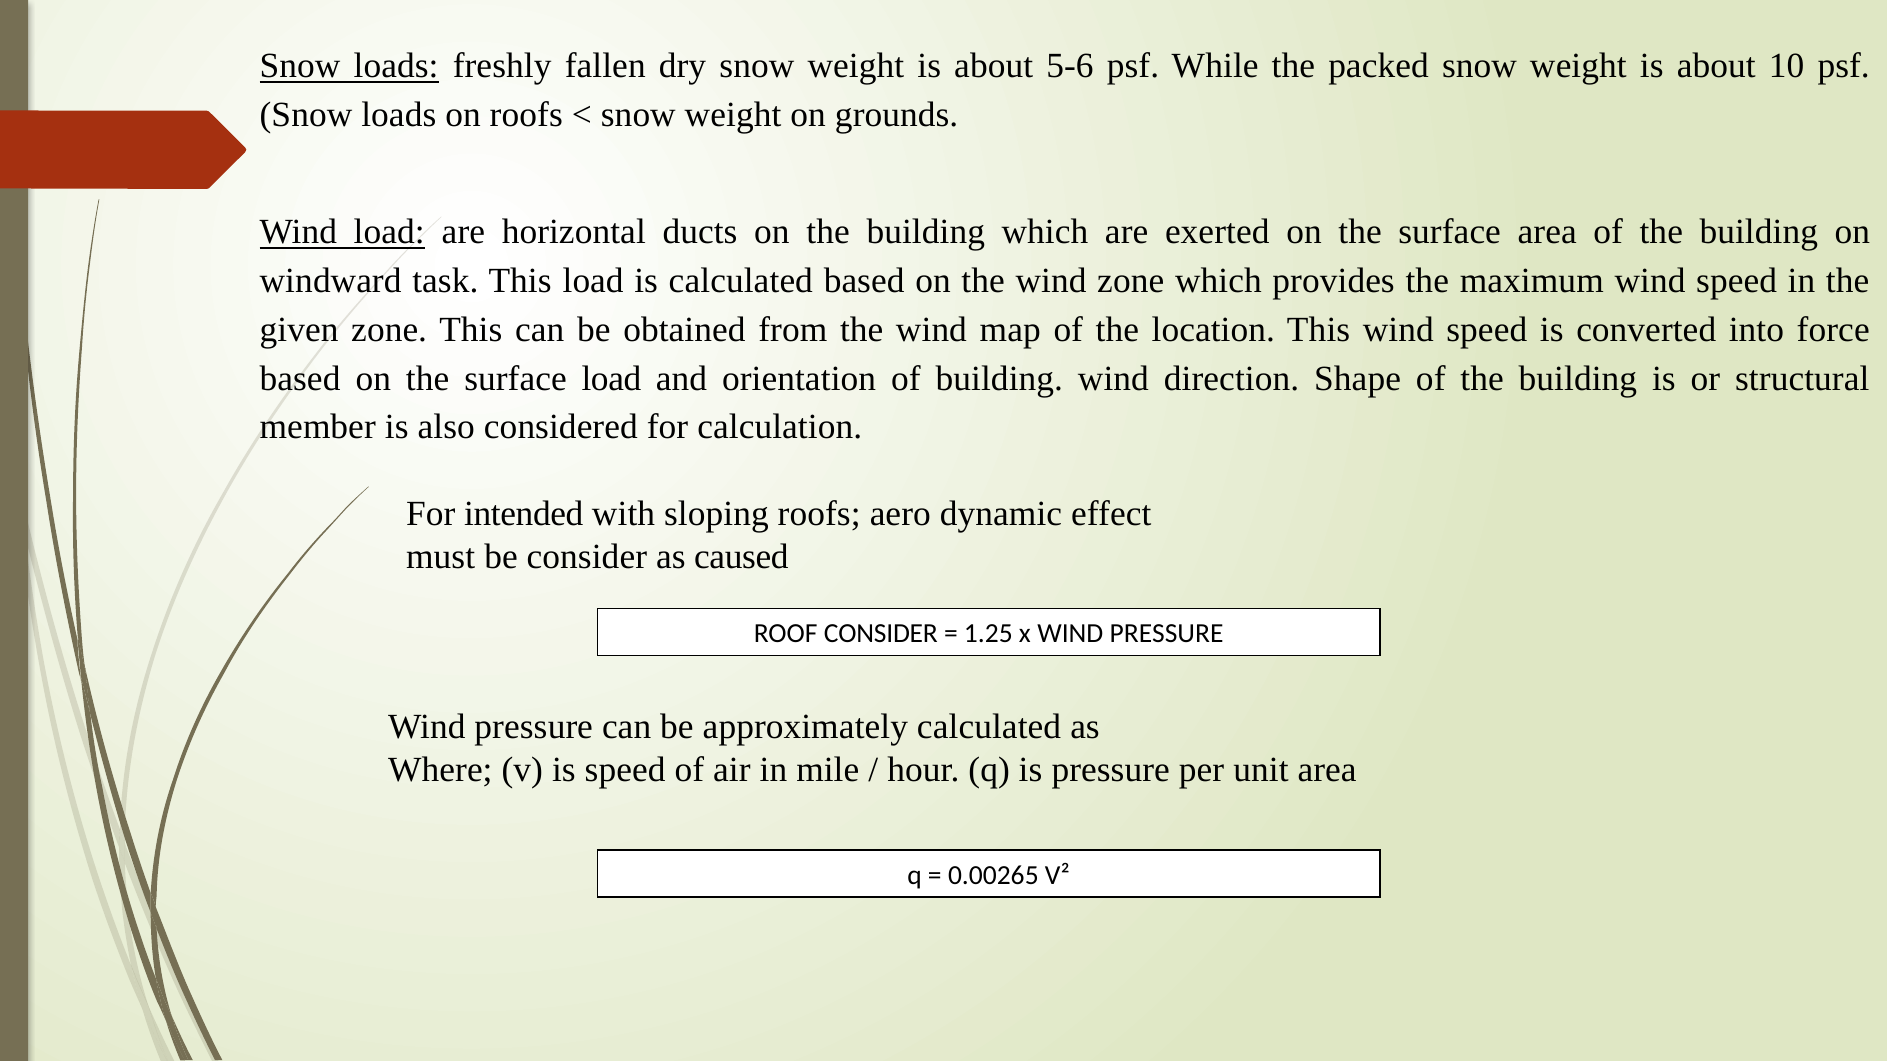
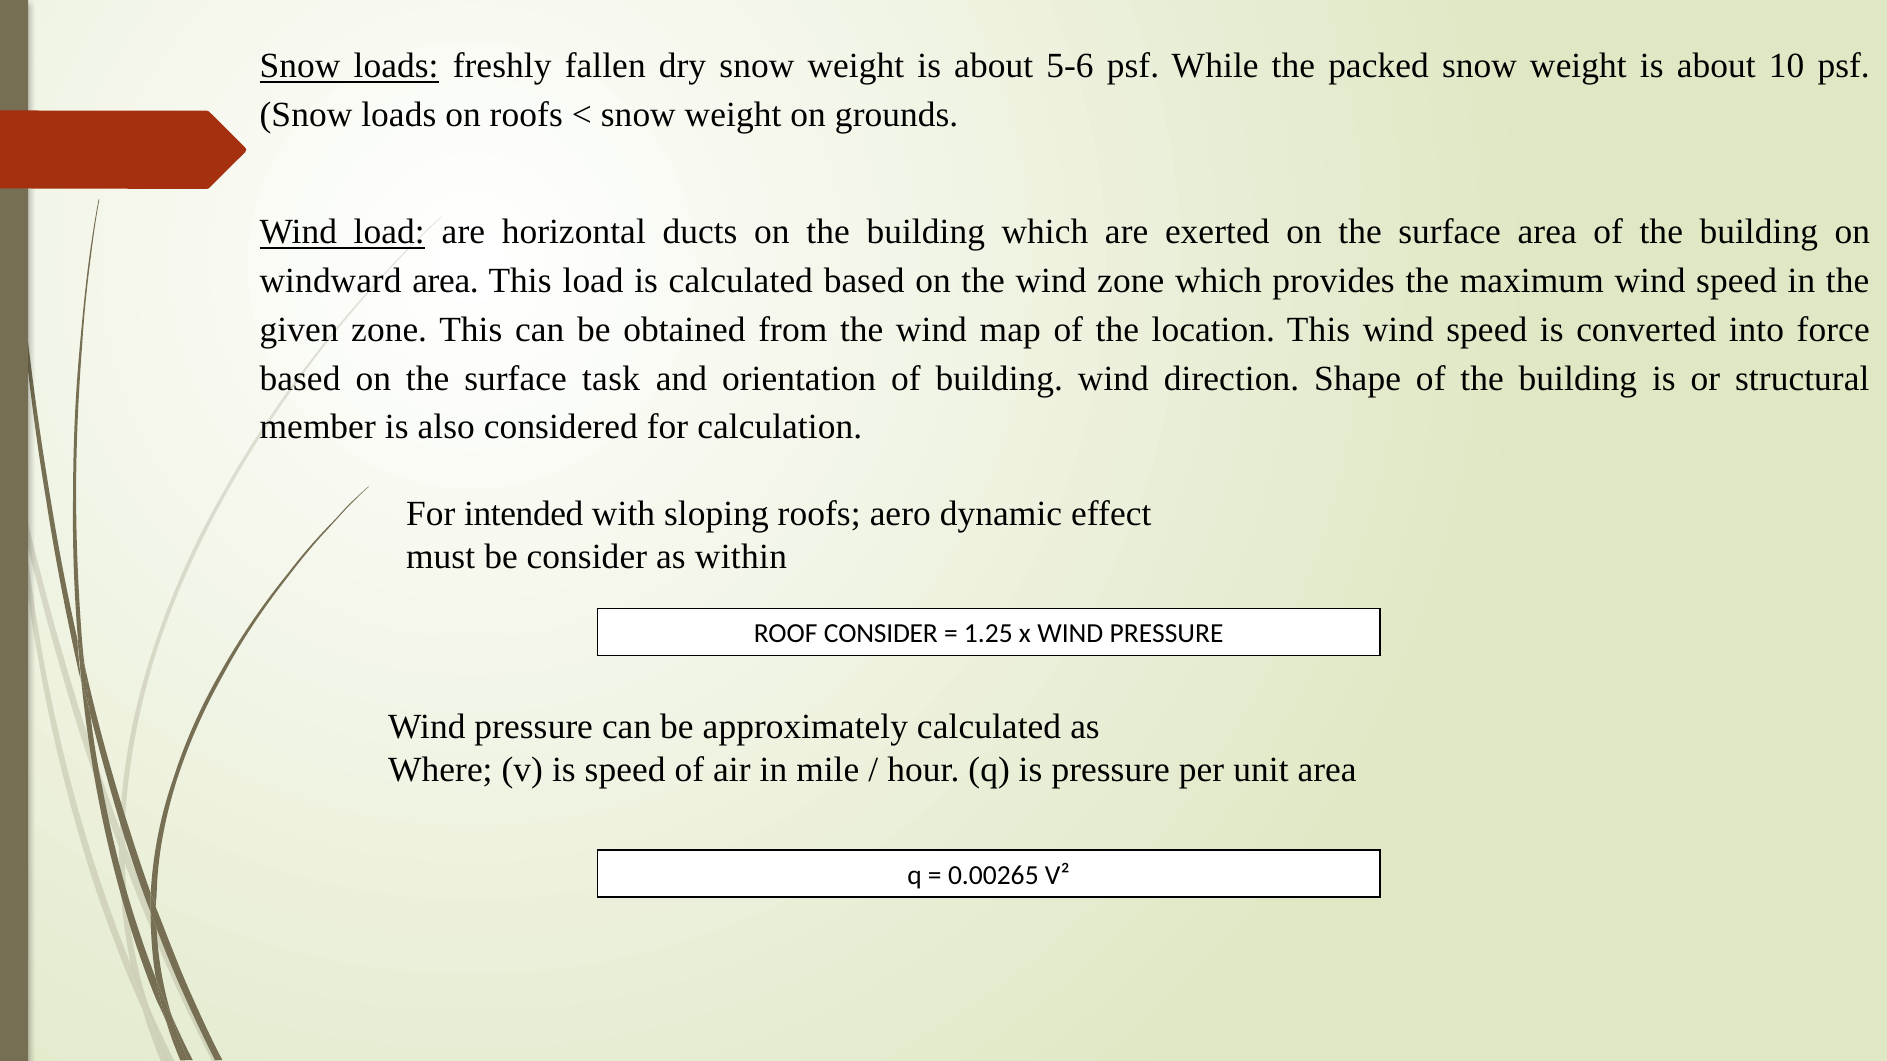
windward task: task -> area
surface load: load -> task
caused: caused -> within
